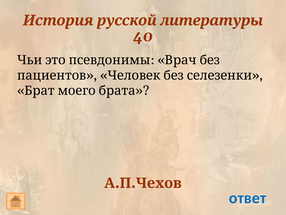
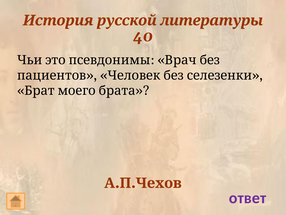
ответ colour: blue -> purple
